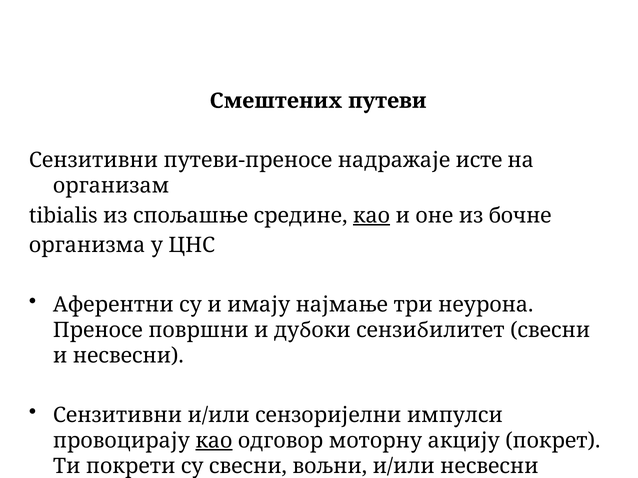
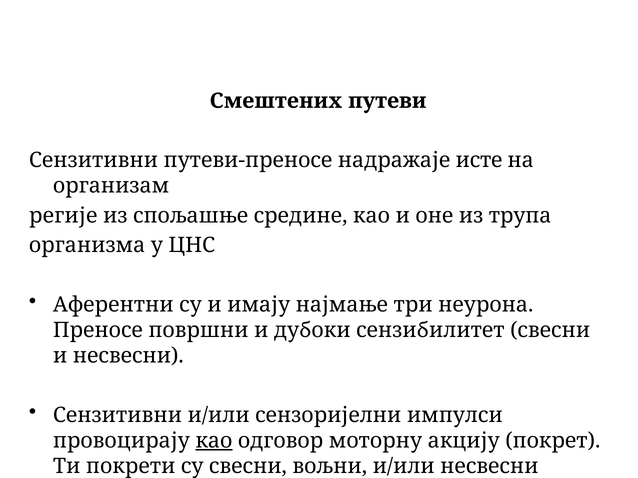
tibialis: tibialis -> регије
као at (371, 216) underline: present -> none
бочне: бочне -> трупа
